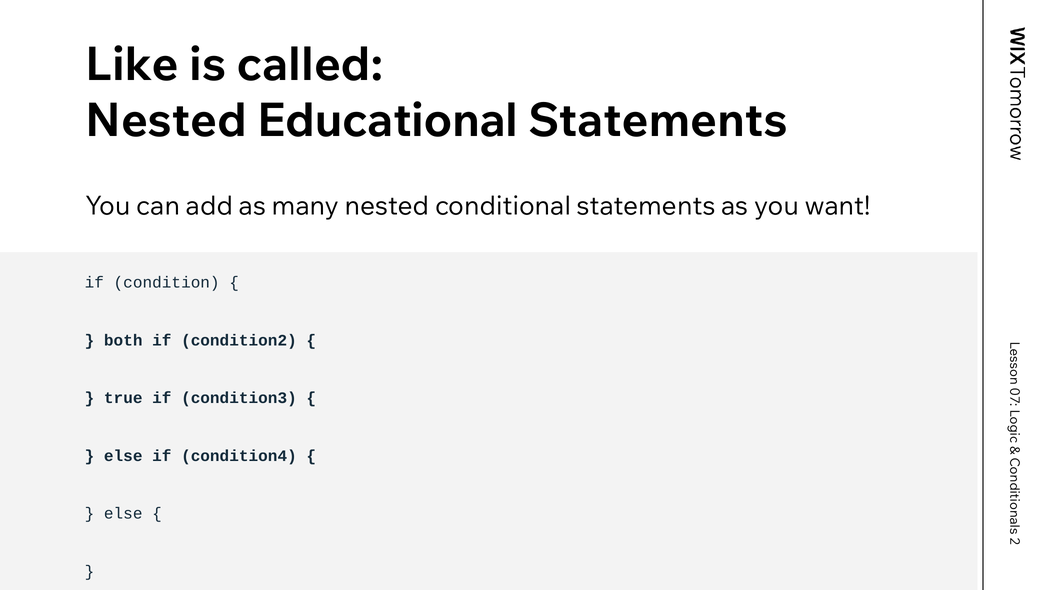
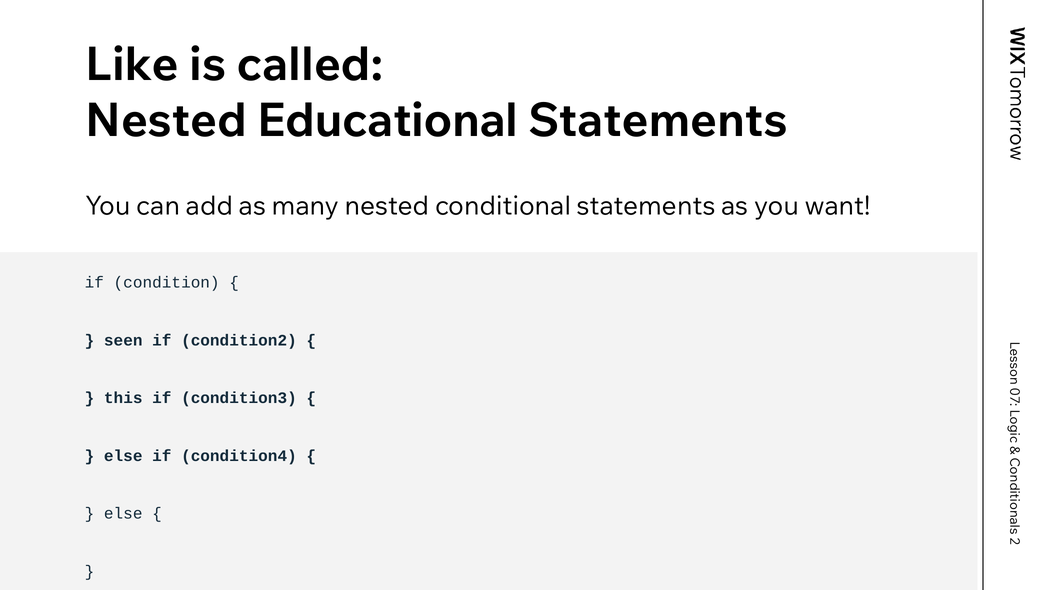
both: both -> seen
true: true -> this
